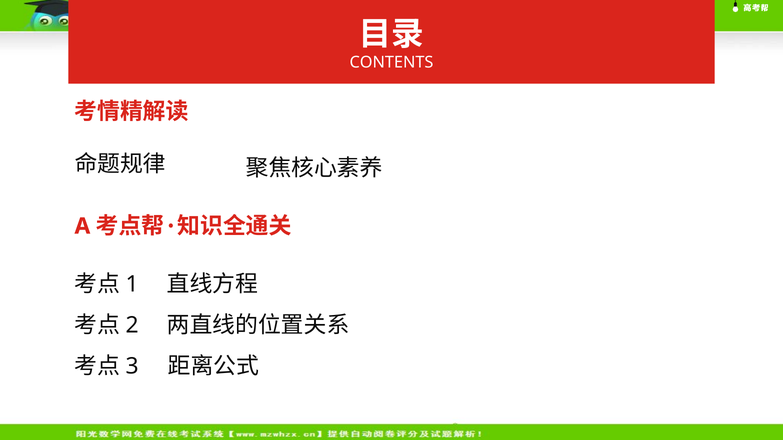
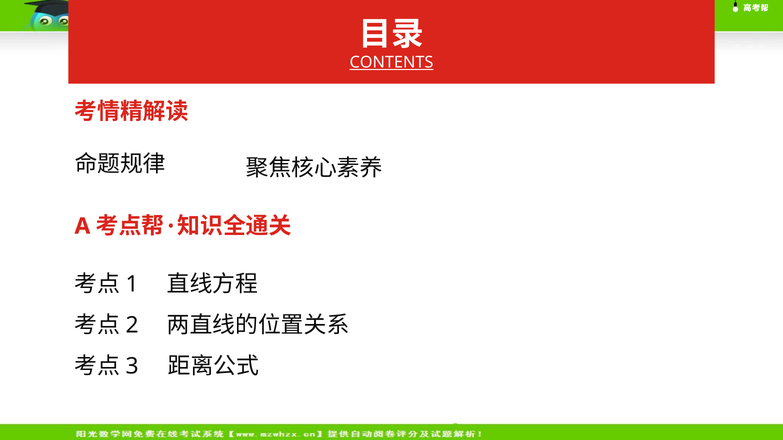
CONTENTS underline: none -> present
